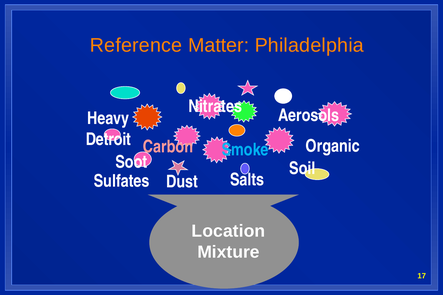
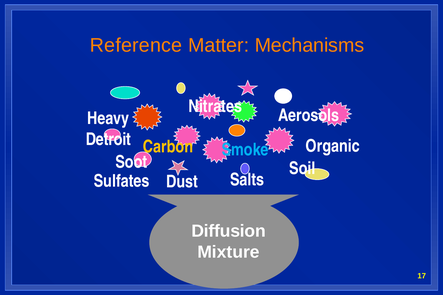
Philadelphia: Philadelphia -> Mechanisms
Carbon colour: pink -> yellow
Location: Location -> Diffusion
